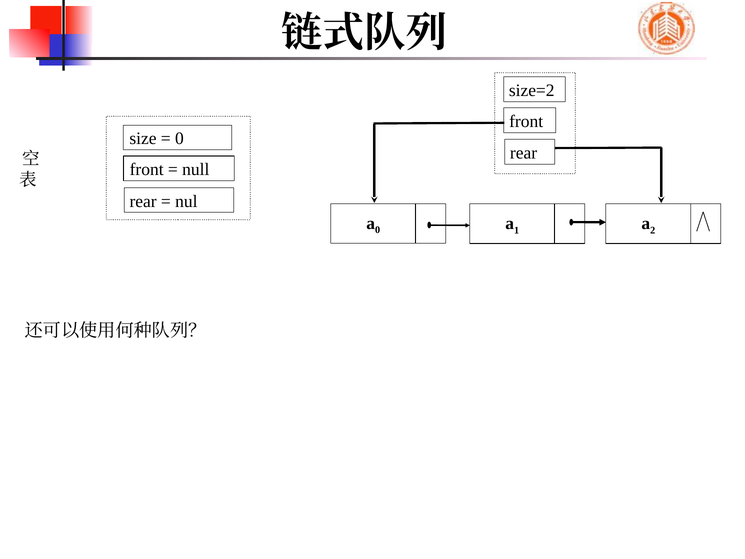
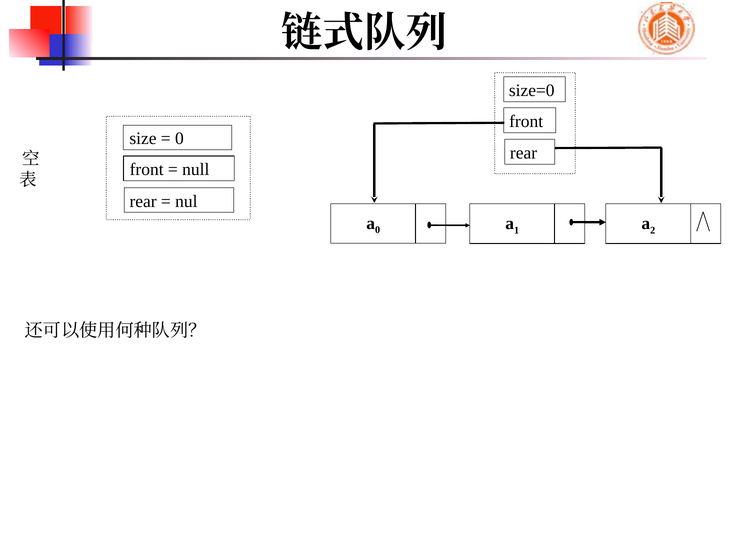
size=2: size=2 -> size=0
